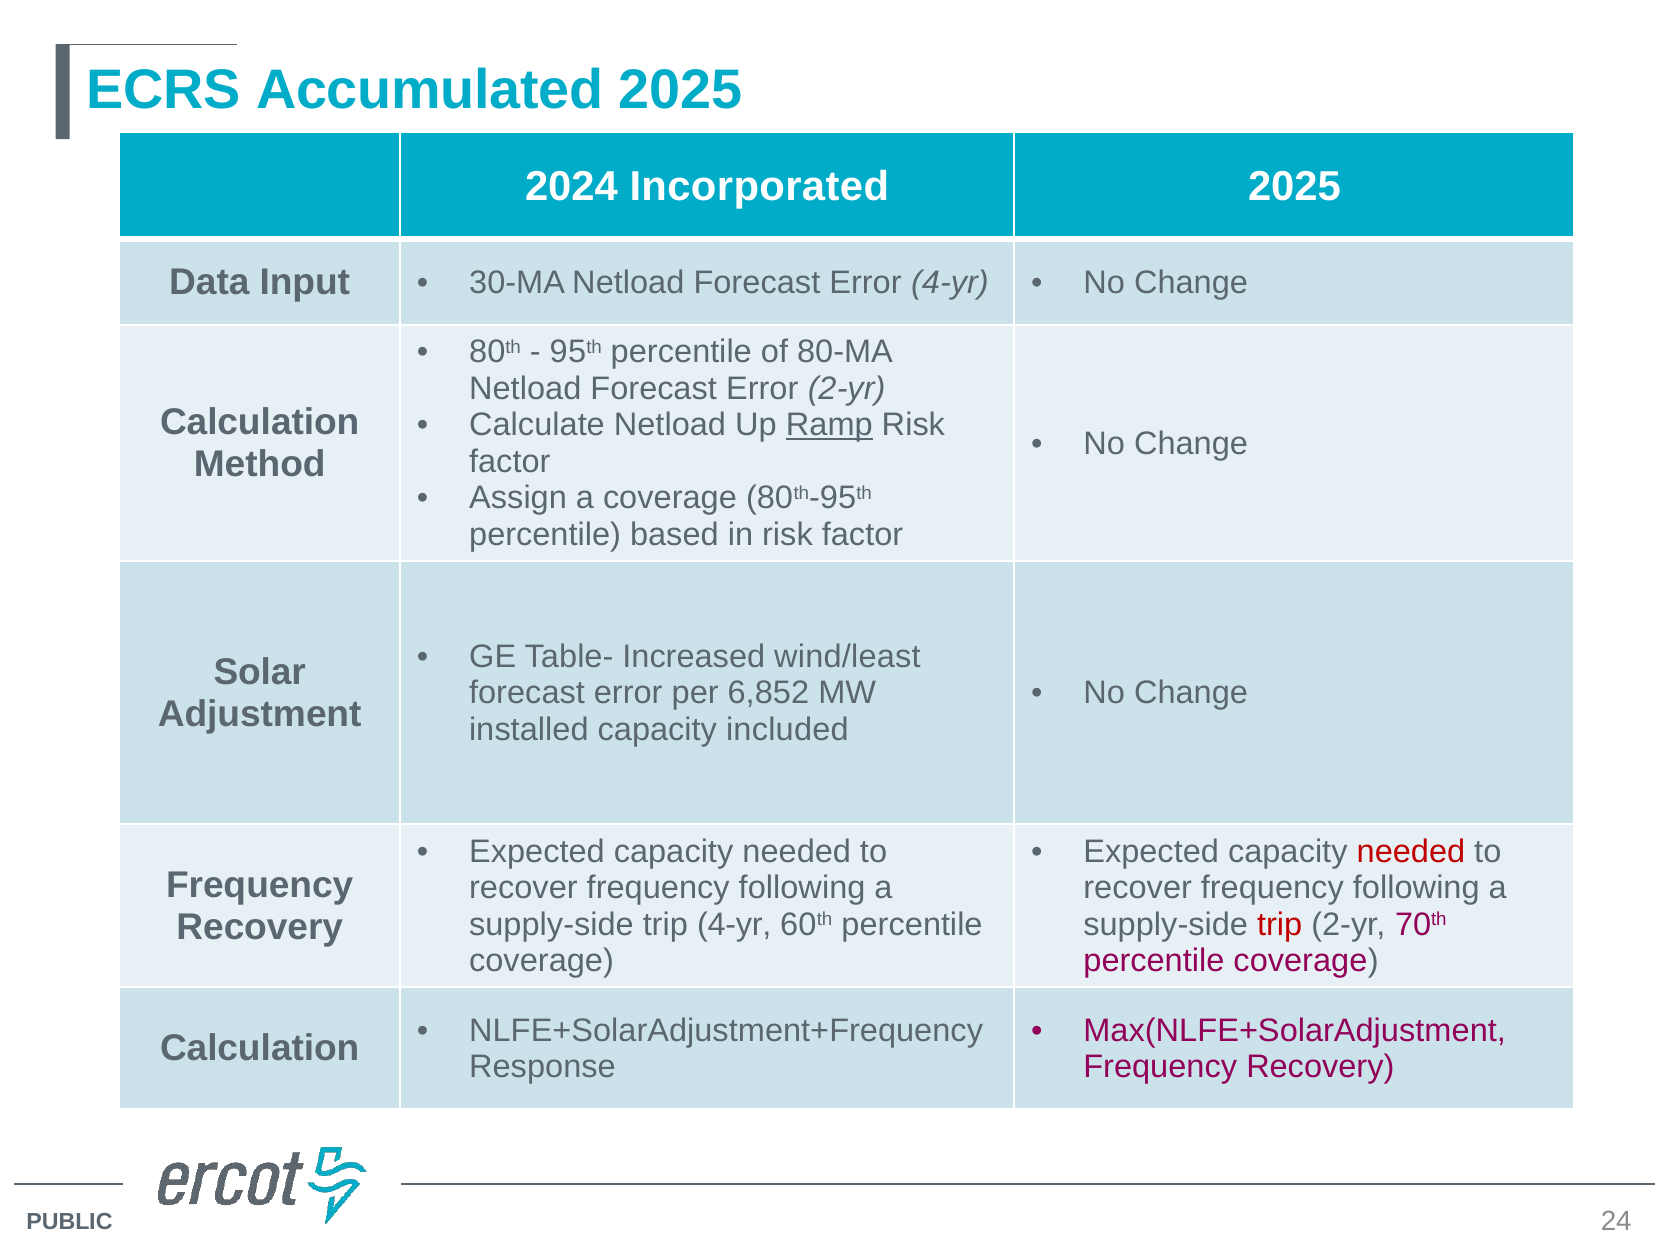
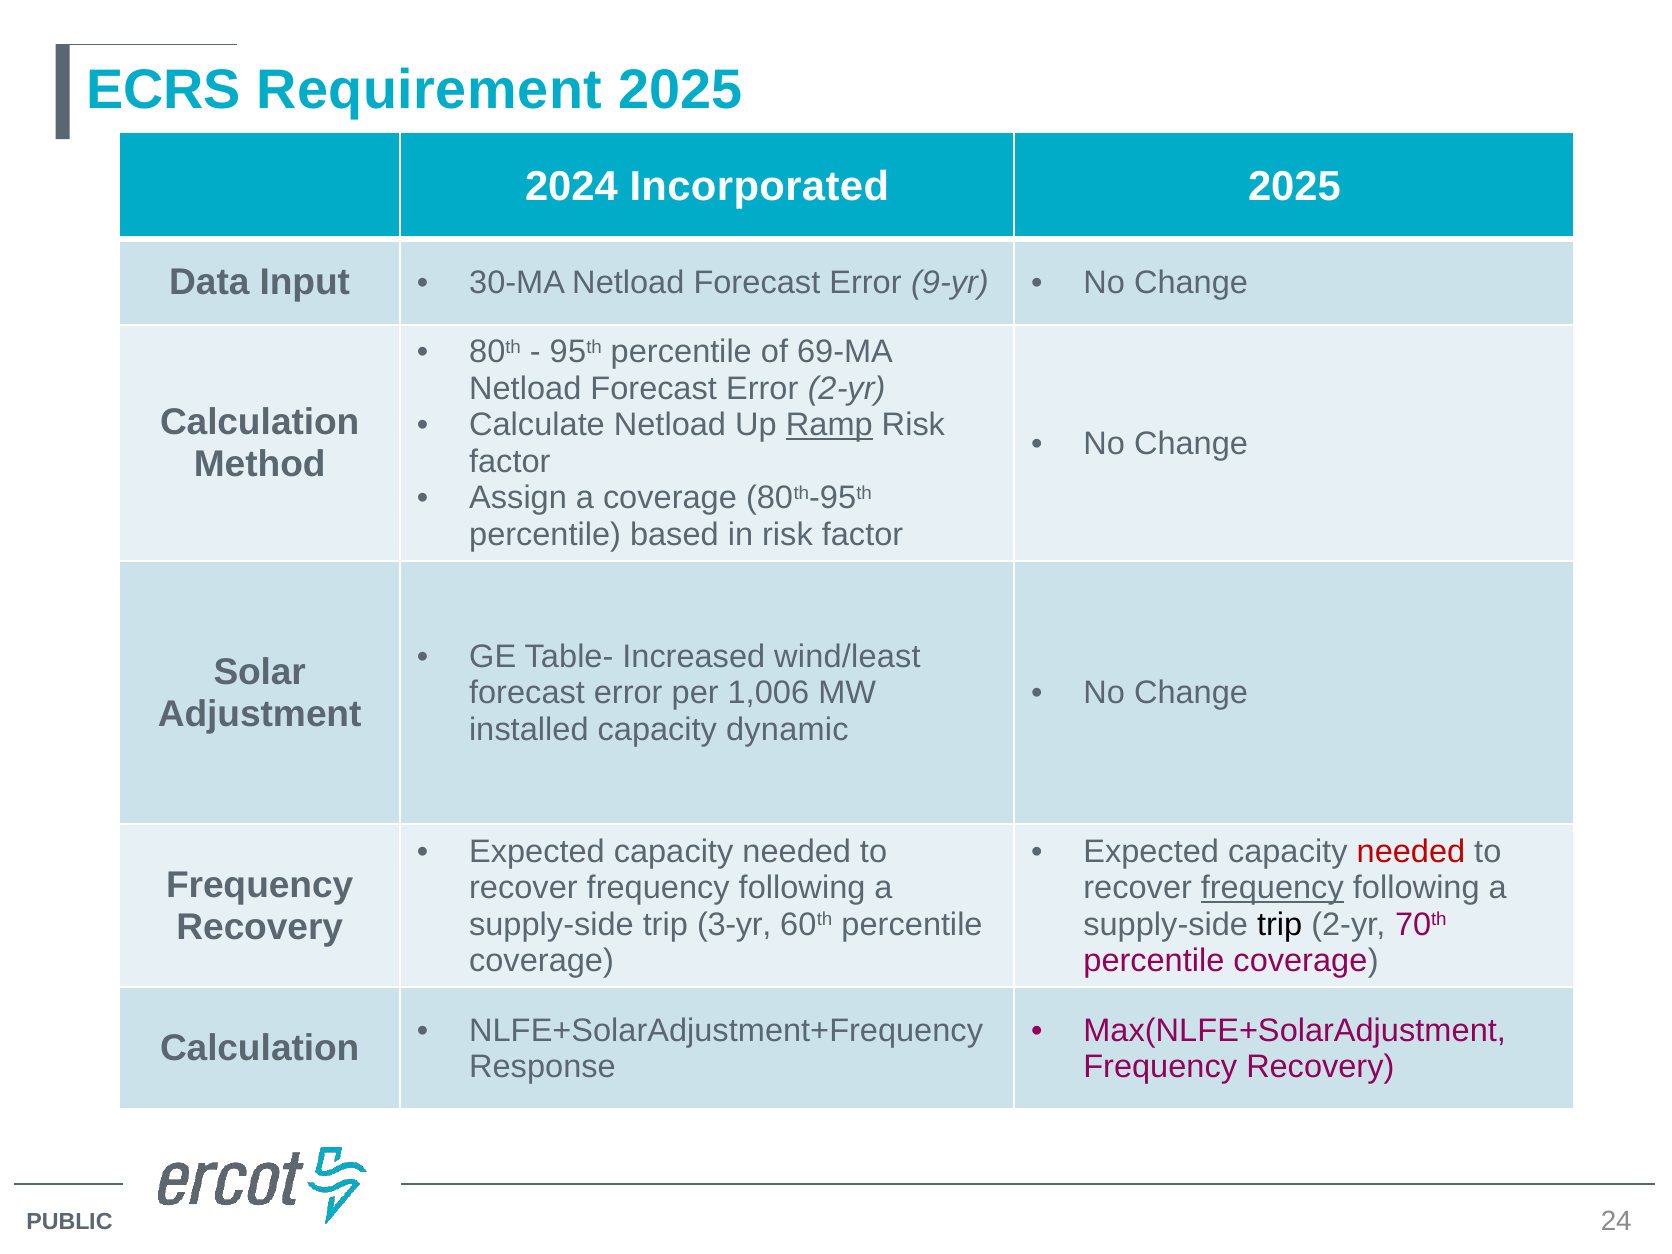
Accumulated: Accumulated -> Requirement
Error 4-yr: 4-yr -> 9-yr
80-MA: 80-MA -> 69-MA
6,852: 6,852 -> 1,006
included: included -> dynamic
frequency at (1272, 888) underline: none -> present
trip 4-yr: 4-yr -> 3-yr
trip at (1280, 925) colour: red -> black
